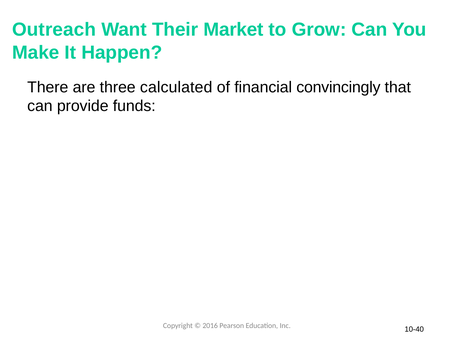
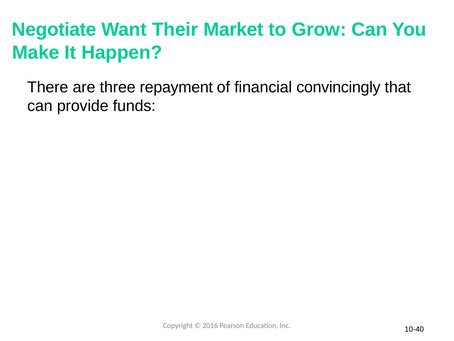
Outreach: Outreach -> Negotiate
calculated: calculated -> repayment
